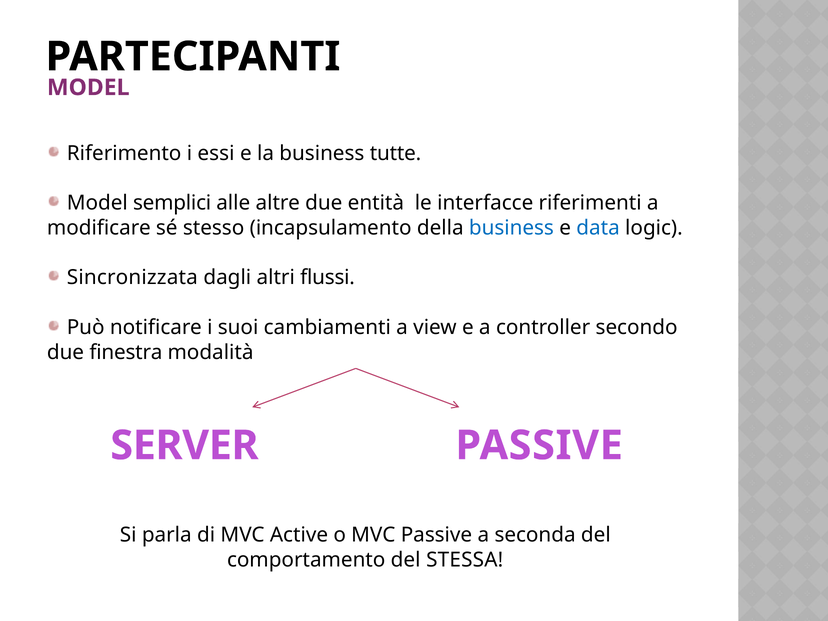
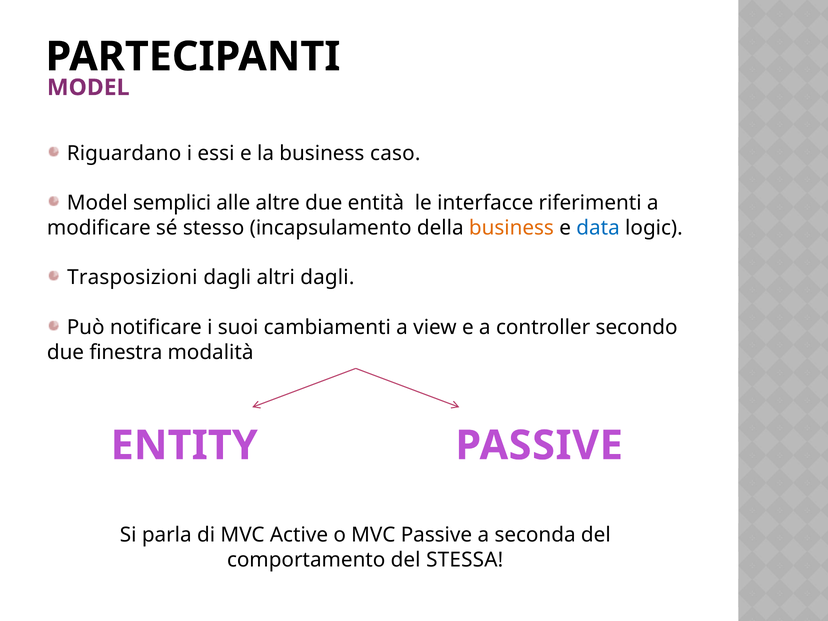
Riferimento: Riferimento -> Riguardano
tutte: tutte -> caso
business at (511, 228) colour: blue -> orange
Sincronizzata: Sincronizzata -> Trasposizioni
altri flussi: flussi -> dagli
SERVER: SERVER -> ENTITY
